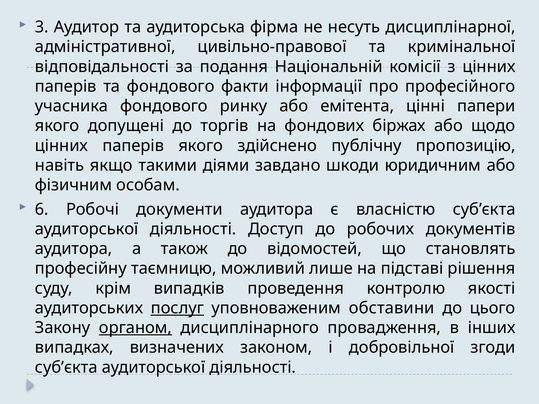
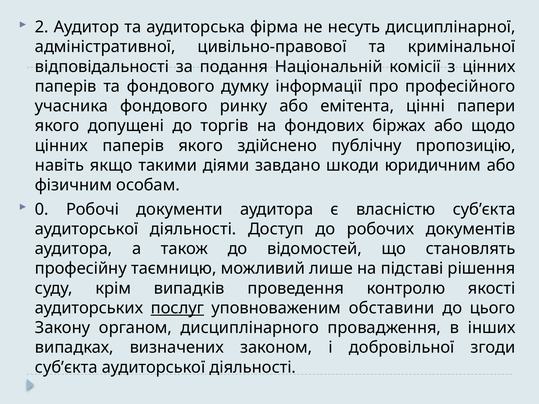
3: 3 -> 2
факти: факти -> думку
6: 6 -> 0
органом underline: present -> none
